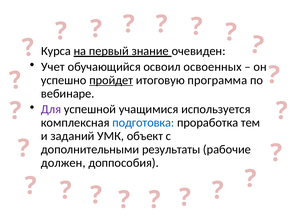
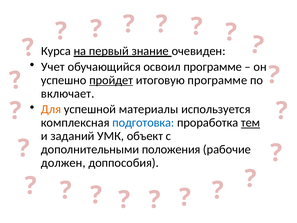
освоил освоенных: освоенных -> программе
итоговую программа: программа -> программе
вебинаре: вебинаре -> включает
Для colour: purple -> orange
учащимися: учащимися -> материалы
тем underline: none -> present
результаты: результаты -> положения
